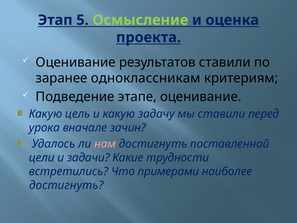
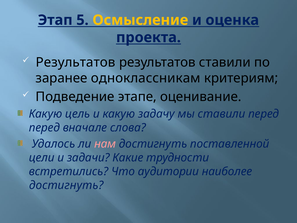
Осмысление colour: light green -> yellow
Оценивание at (76, 62): Оценивание -> Результатов
урока at (44, 128): урока -> перед
зачин: зачин -> слова
примерами: примерами -> аудитории
